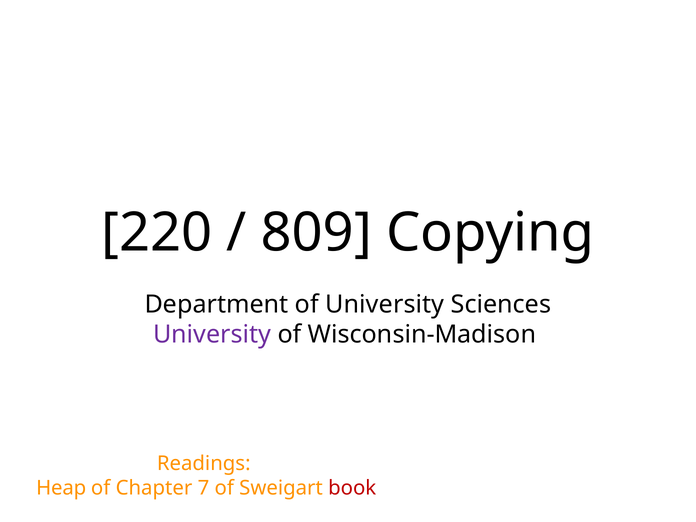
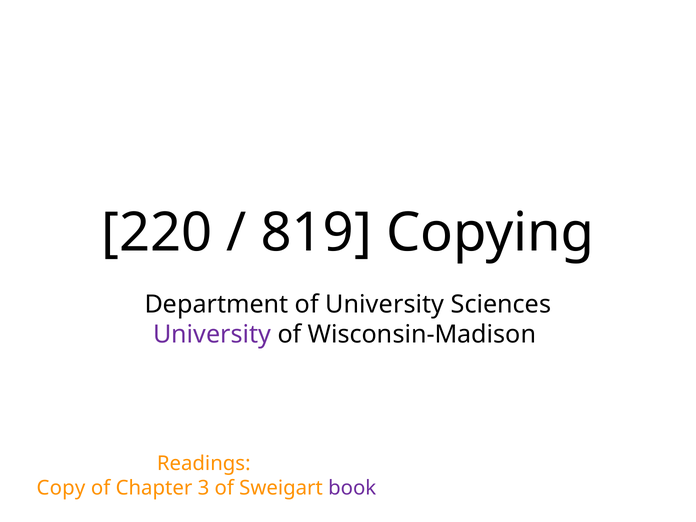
809: 809 -> 819
Heap: Heap -> Copy
7: 7 -> 3
book colour: red -> purple
